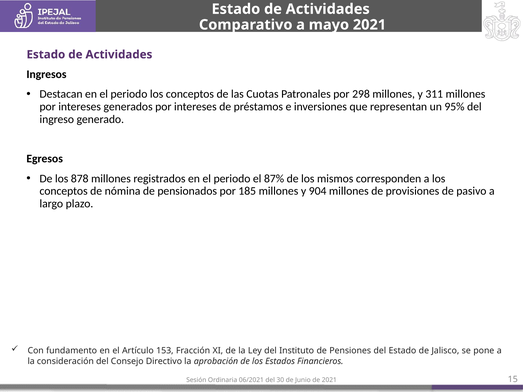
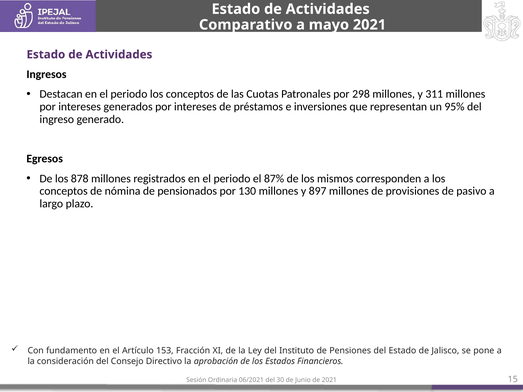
185: 185 -> 130
904: 904 -> 897
